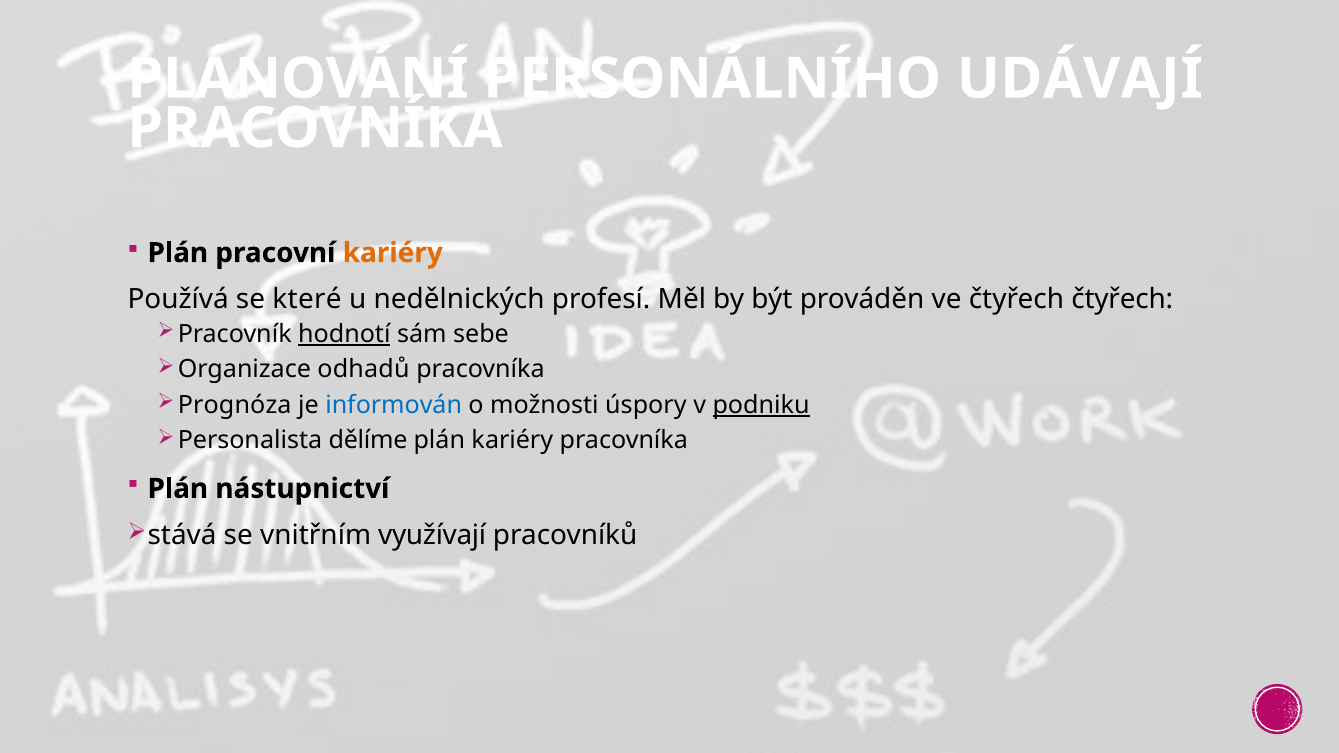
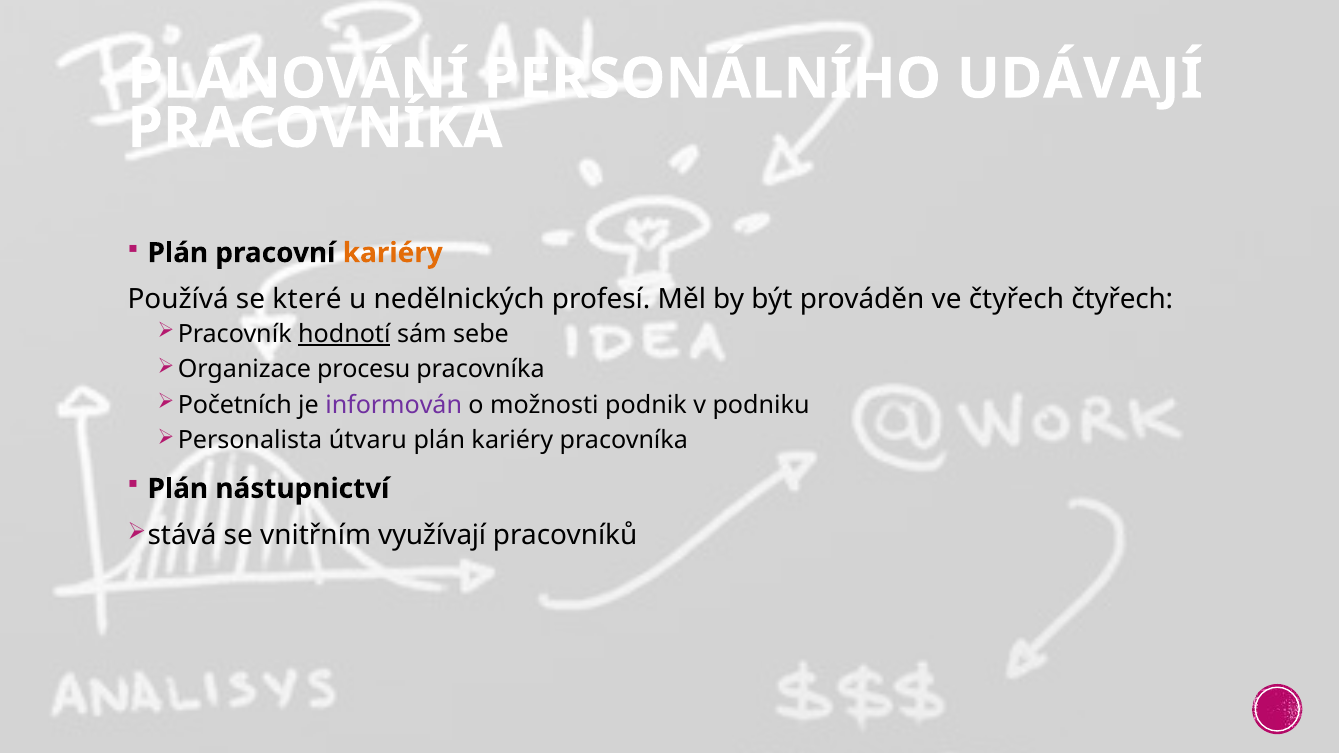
odhadů: odhadů -> procesu
Prognóza: Prognóza -> Početních
informován colour: blue -> purple
úspory: úspory -> podnik
podniku underline: present -> none
dělíme: dělíme -> útvaru
